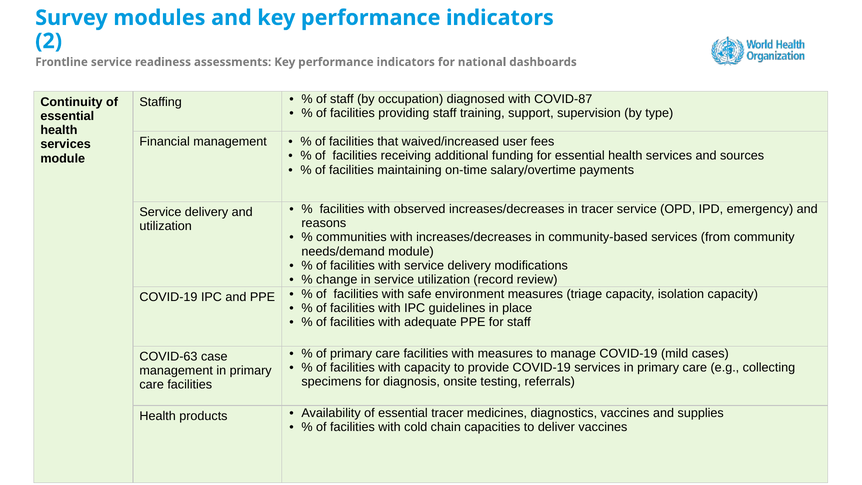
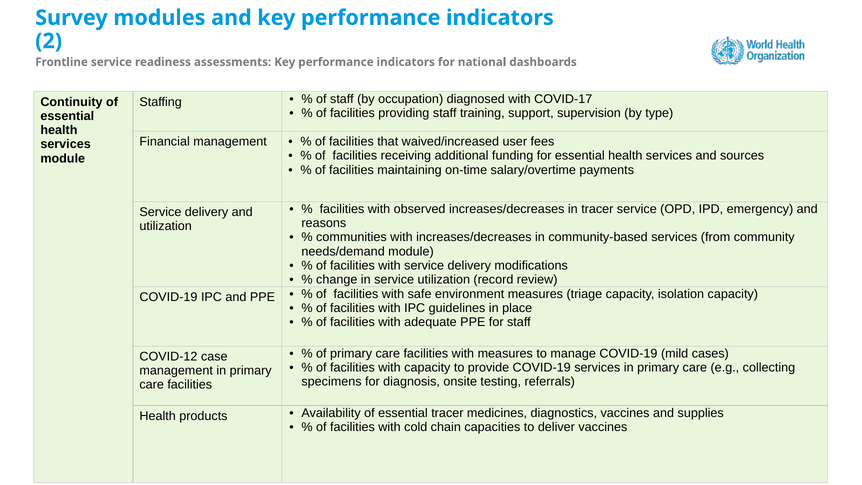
COVID-87: COVID-87 -> COVID-17
COVID-63: COVID-63 -> COVID-12
